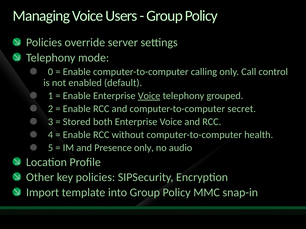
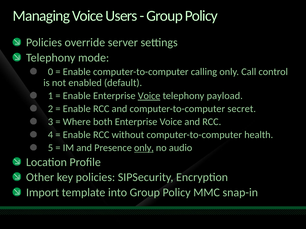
grouped: grouped -> payload
Stored: Stored -> Where
only at (144, 148) underline: none -> present
